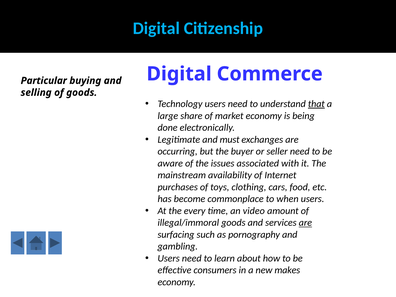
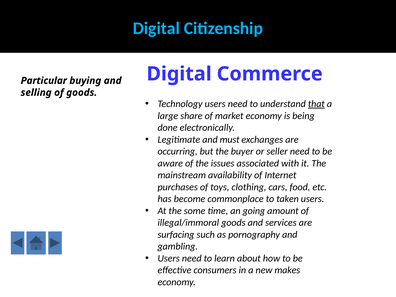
when: when -> taken
every: every -> some
video: video -> going
are at (305, 223) underline: present -> none
